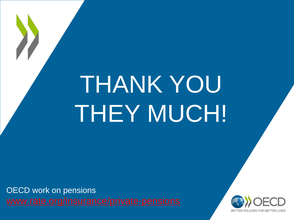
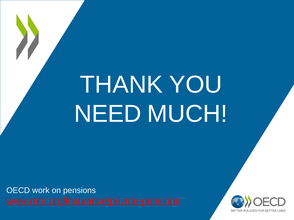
THEY: THEY -> NEED
